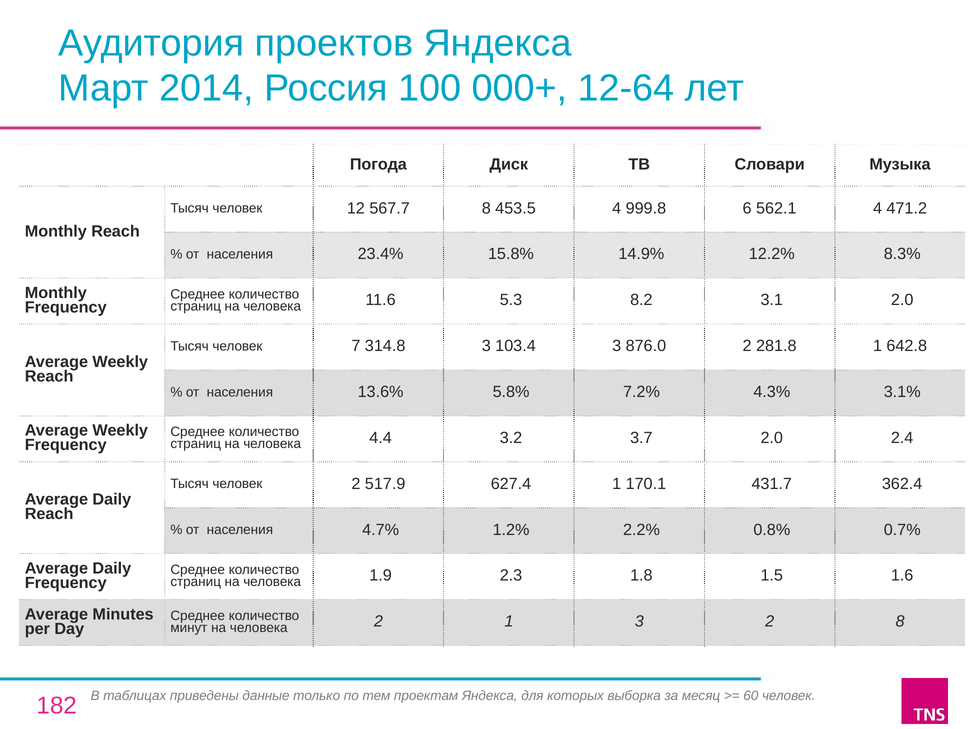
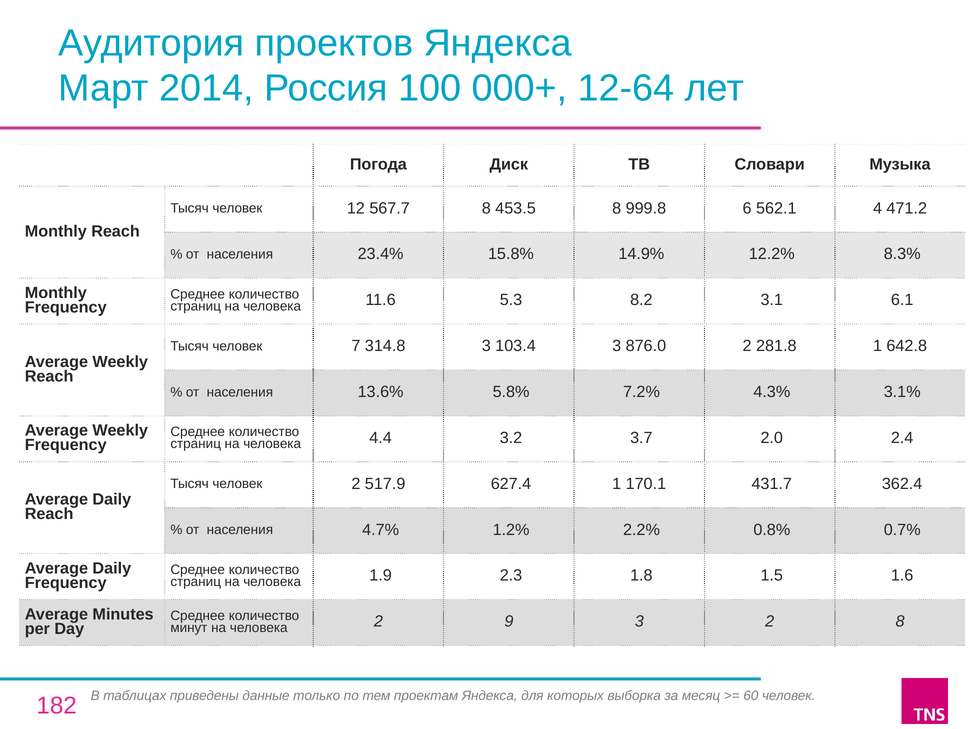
453.5 4: 4 -> 8
3.1 2.0: 2.0 -> 6.1
2 1: 1 -> 9
